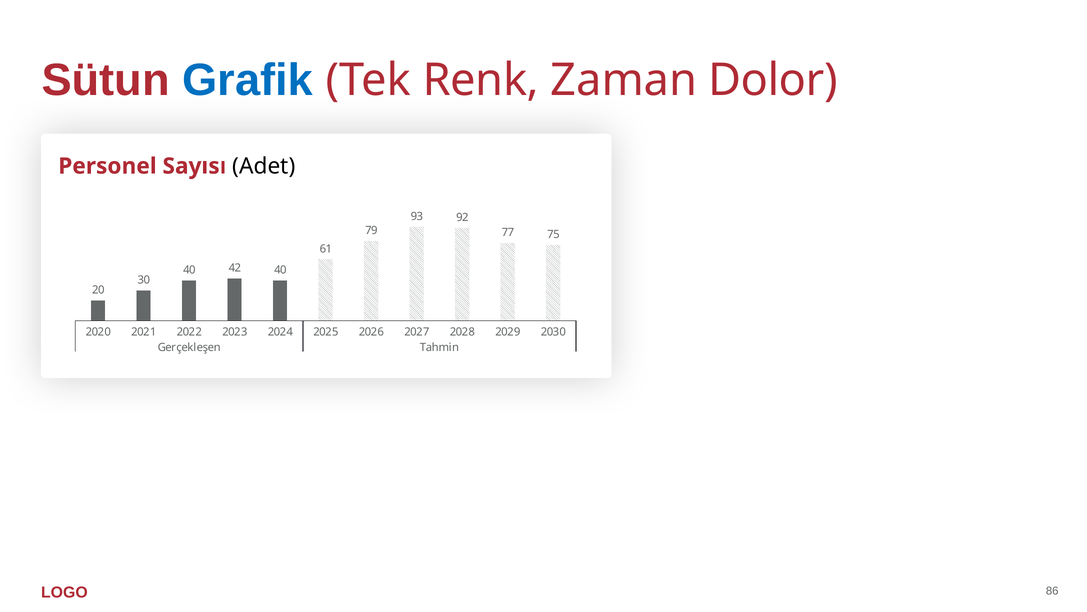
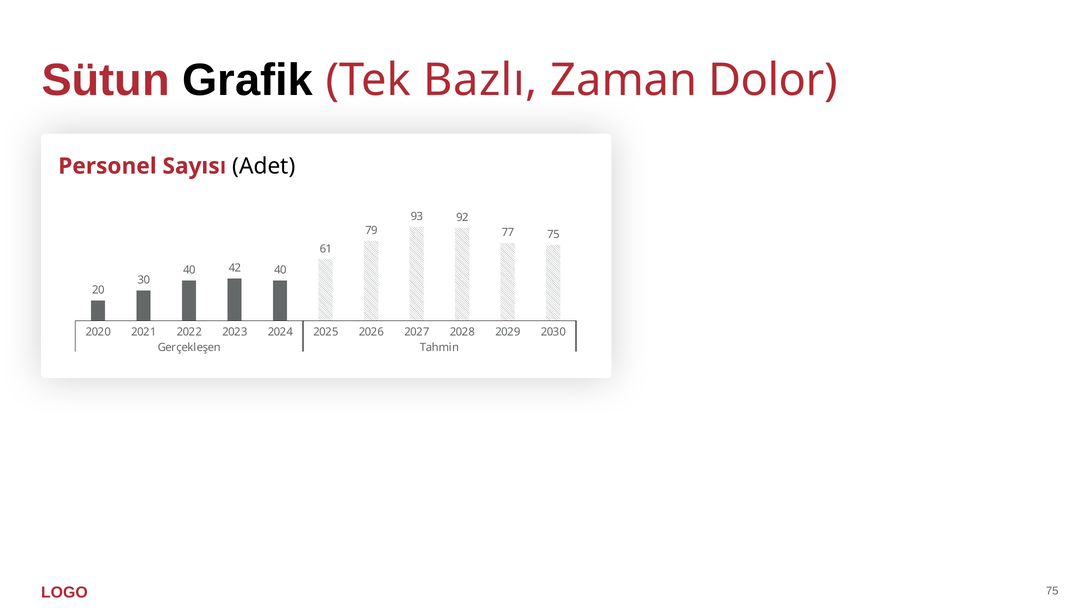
Grafik colour: blue -> black
Renk: Renk -> Bazlı
86 at (1052, 590): 86 -> 75
